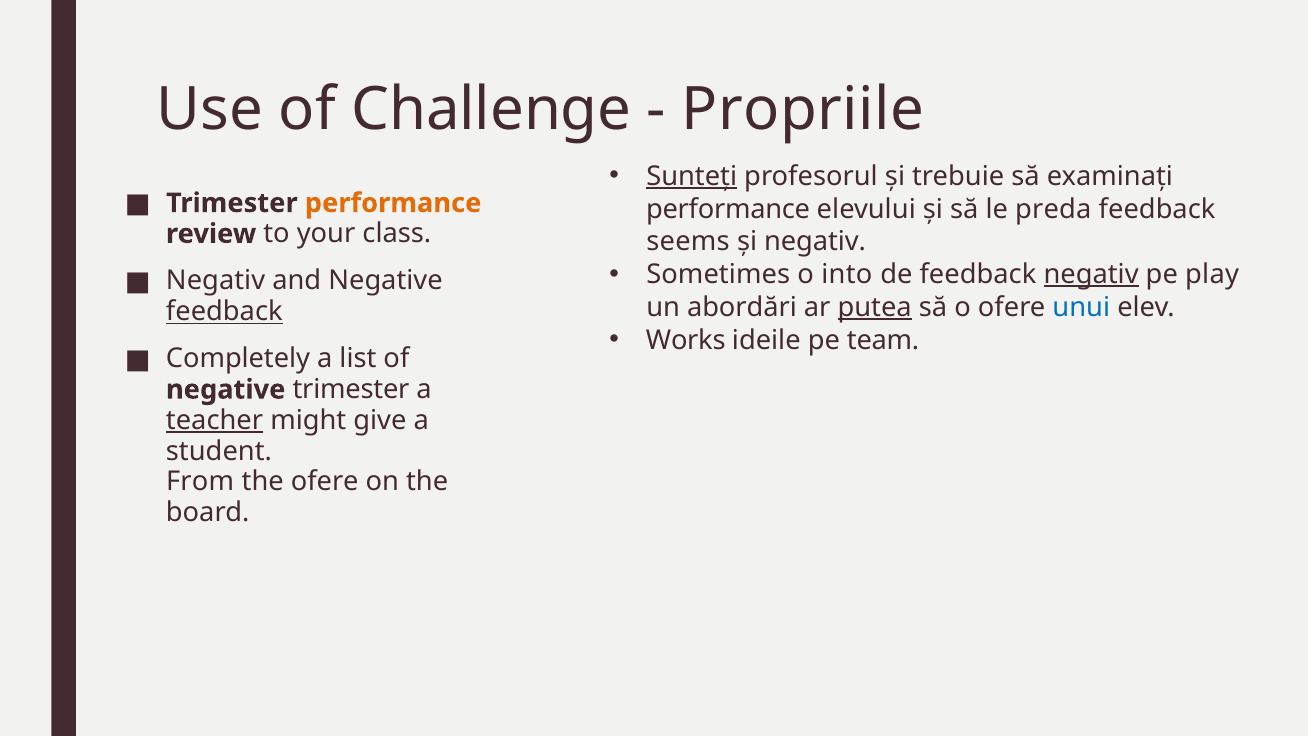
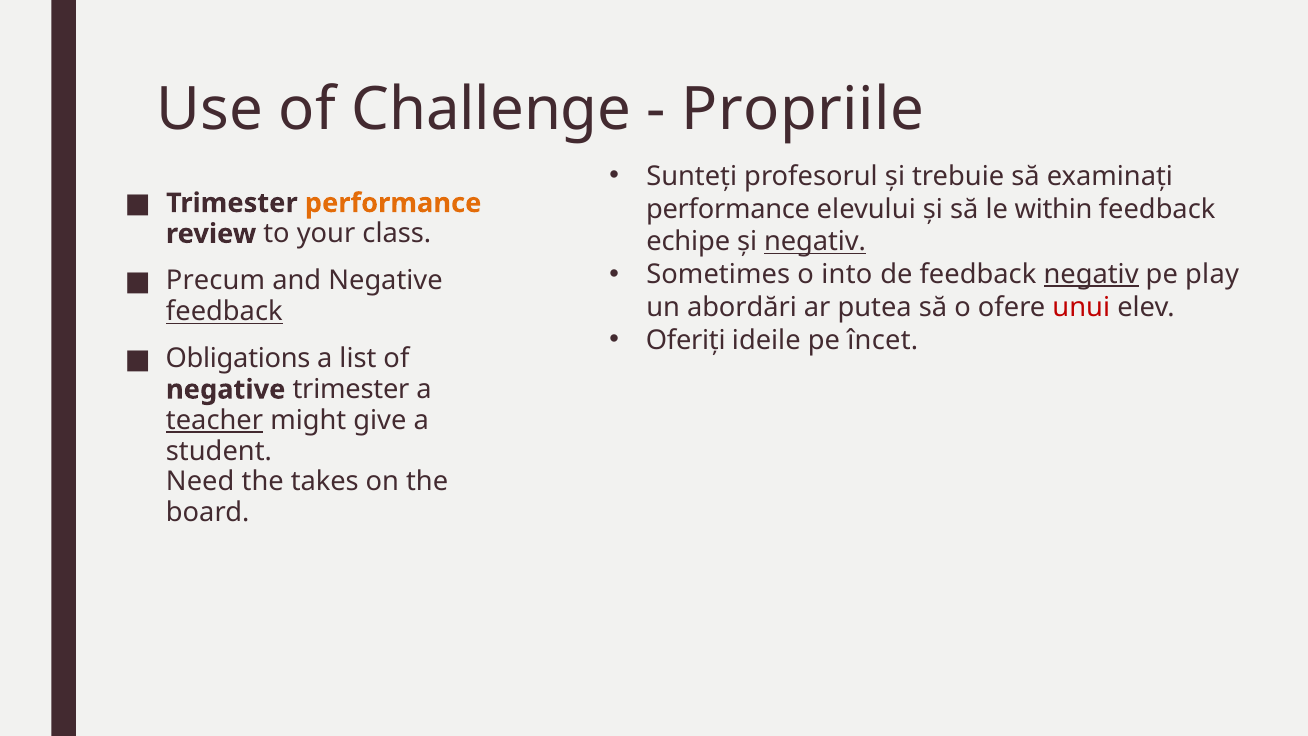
Sunteți underline: present -> none
preda: preda -> within
seems: seems -> echipe
negativ at (815, 242) underline: none -> present
Negativ at (216, 281): Negativ -> Precum
putea underline: present -> none
unui colour: blue -> red
Works: Works -> Oferiți
team: team -> încet
Completely: Completely -> Obligations
From: From -> Need
the ofere: ofere -> takes
